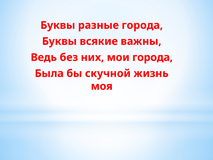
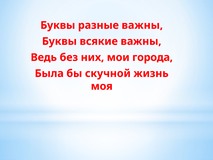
разные города: города -> важны
